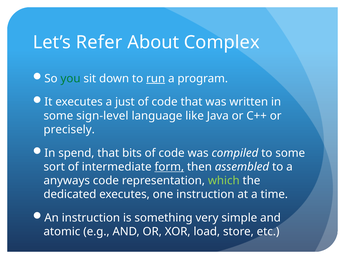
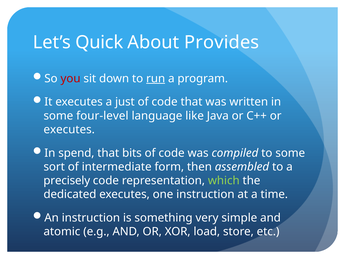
Refer: Refer -> Quick
Complex: Complex -> Provides
you colour: green -> red
sign-level: sign-level -> four-level
precisely at (69, 129): precisely -> executes
form underline: present -> none
anyways: anyways -> precisely
